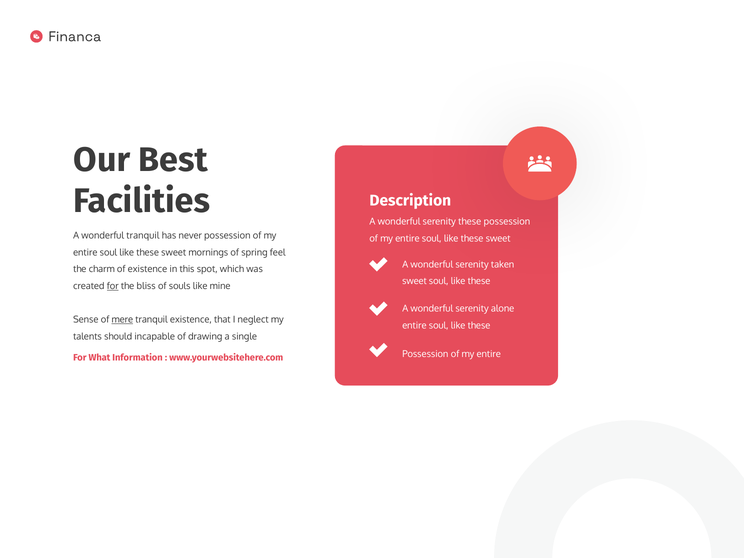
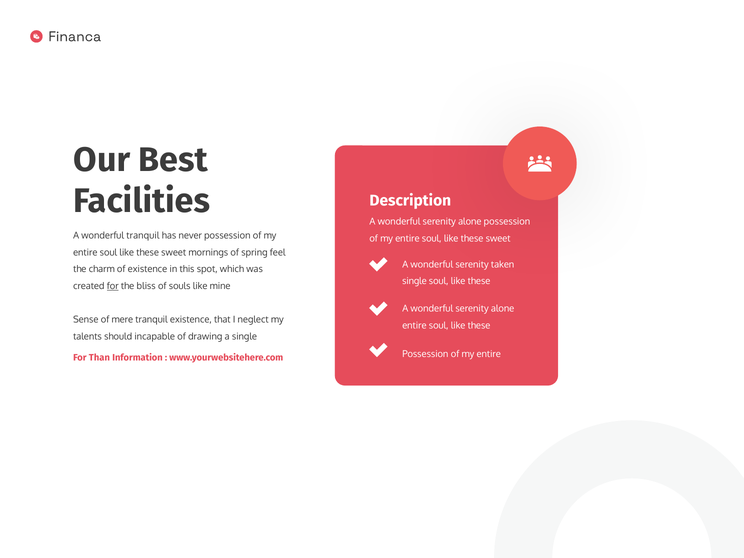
these at (470, 222): these -> alone
sweet at (414, 281): sweet -> single
mere underline: present -> none
What: What -> Than
